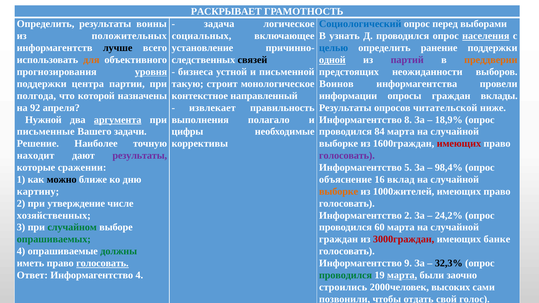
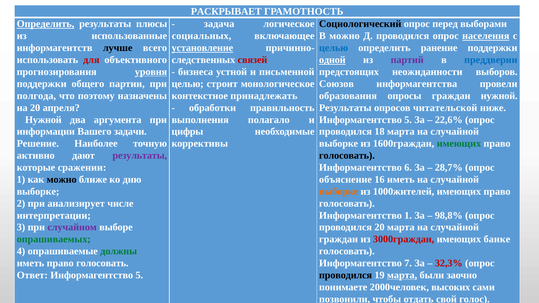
Определить at (46, 24) underline: none -> present
воины: воины -> плюсы
Социологический colour: blue -> black
положительных: положительных -> использованные
В узнать: узнать -> можно
установление underline: none -> present
для colour: orange -> red
связей colour: black -> red
преддверии colour: orange -> blue
центра: центра -> общего
такую at (188, 84): такую -> целью
Воинов: Воинов -> Союзов
которой: которой -> поэтому
направленный: направленный -> принадлежать
информации: информации -> образования
граждан вклады: вклады -> нужной
на 92: 92 -> 20
извлекает: извлекает -> обработки
аргумента underline: present -> none
8 at (408, 120): 8 -> 5
18,9%: 18,9% -> 22,6%
письменные: письменные -> информации
84: 84 -> 18
имеющих at (459, 144) colour: red -> green
находит: находит -> активно
голосовать at (347, 156) colour: purple -> black
5: 5 -> 6
98,4%: 98,4% -> 28,7%
16 вклад: вклад -> иметь
картину at (38, 192): картину -> выборке
утверждение: утверждение -> анализирует
хозяйственных: хозяйственных -> интерпретации
Информагентство 2: 2 -> 1
24,2%: 24,2% -> 98,8%
случайном colour: green -> purple
проводился 60: 60 -> 20
голосовать at (102, 263) underline: present -> none
9: 9 -> 7
32,3% colour: black -> red
Ответ Информагентство 4: 4 -> 5
проводился at (346, 275) colour: green -> black
строились: строились -> понимаете
